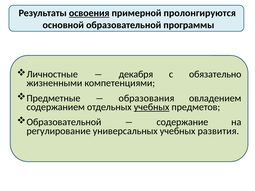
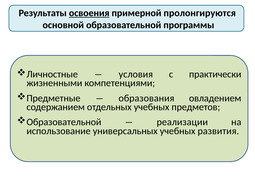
декабря: декабря -> условия
обязательно: обязательно -> практически
учебных at (152, 107) underline: present -> none
содержание: содержание -> реализации
регулирование: регулирование -> использование
